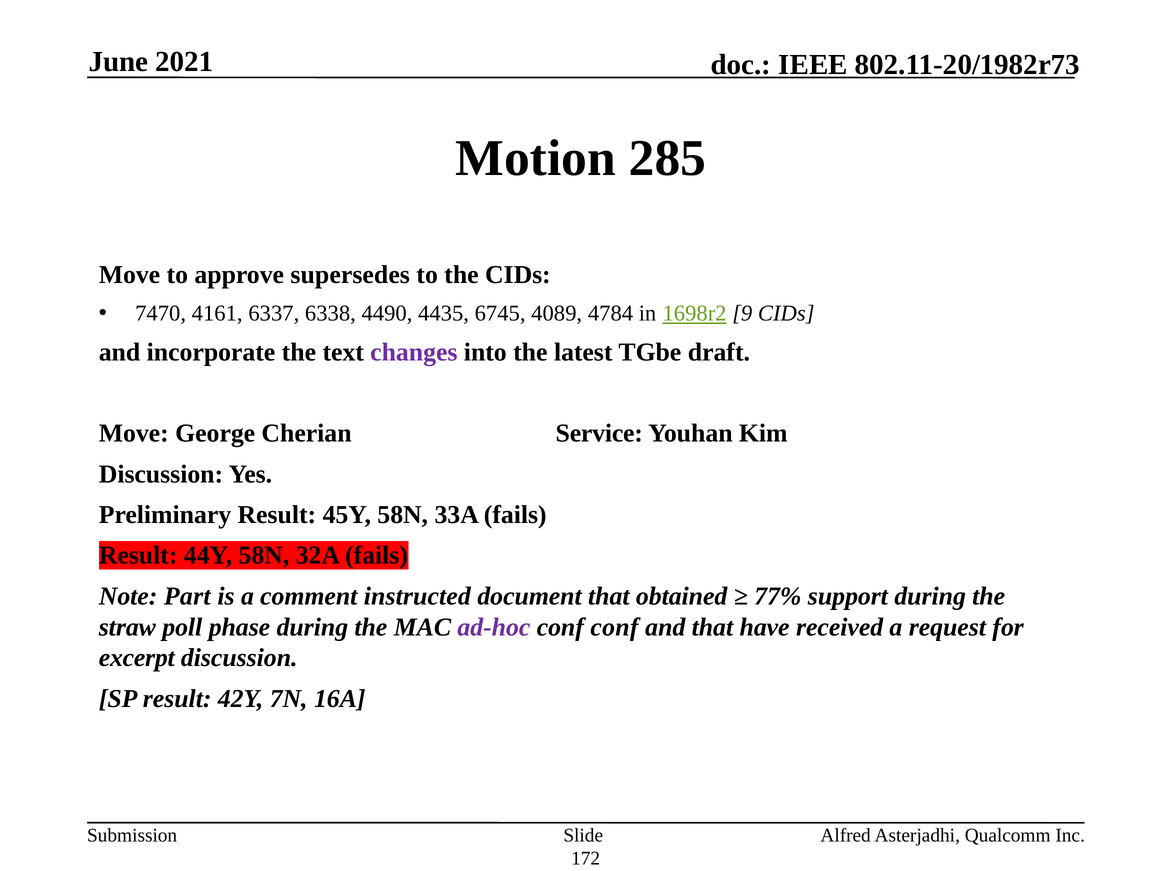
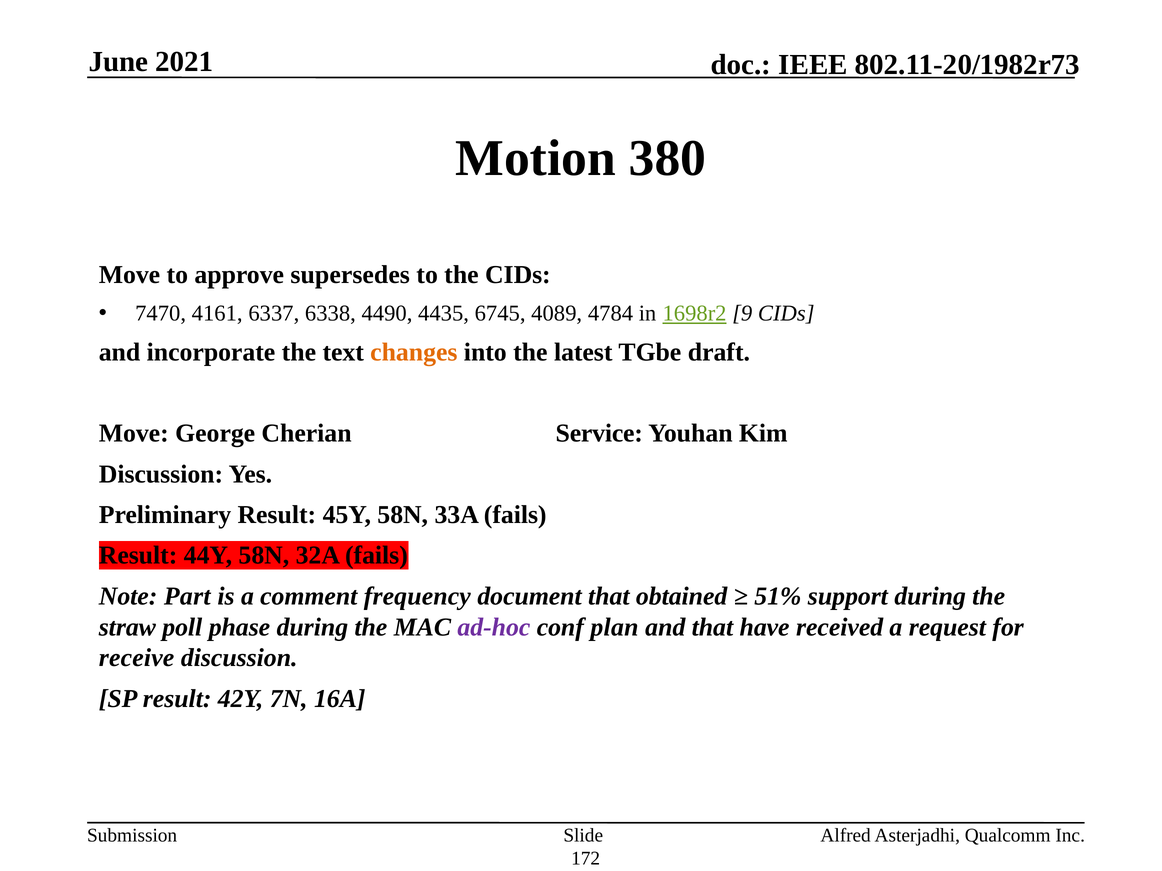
285: 285 -> 380
changes colour: purple -> orange
instructed: instructed -> frequency
77%: 77% -> 51%
conf conf: conf -> plan
excerpt: excerpt -> receive
